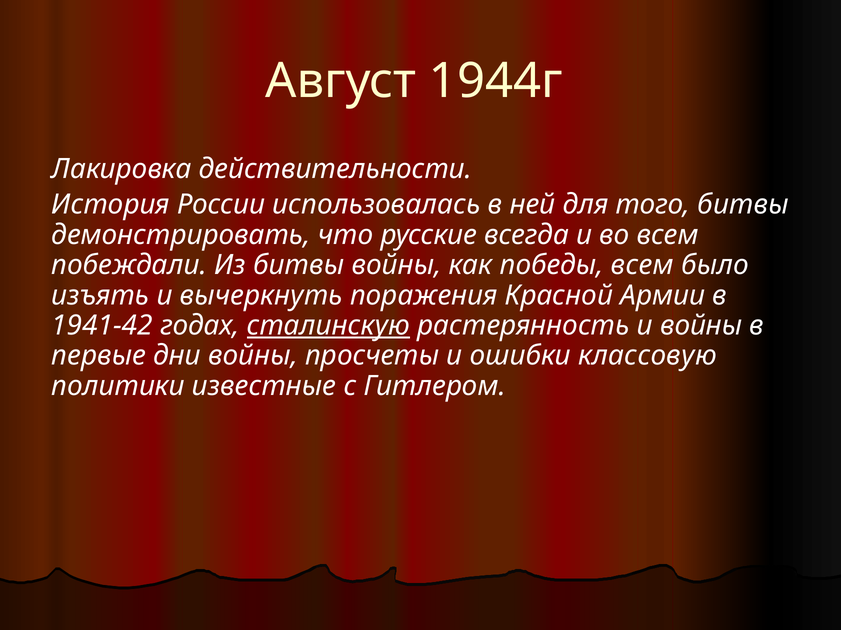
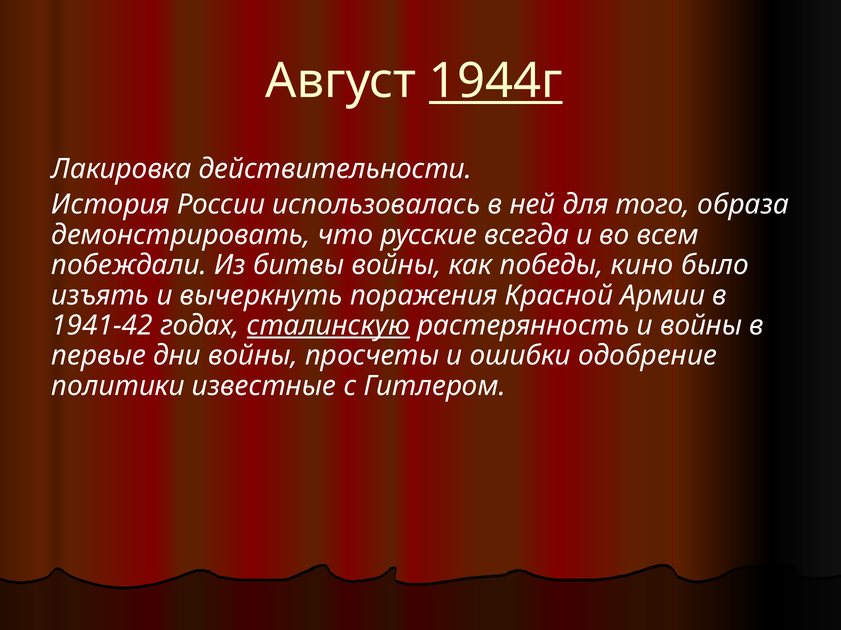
1944г underline: none -> present
того битвы: битвы -> образа
победы всем: всем -> кино
классовую: классовую -> одобрение
